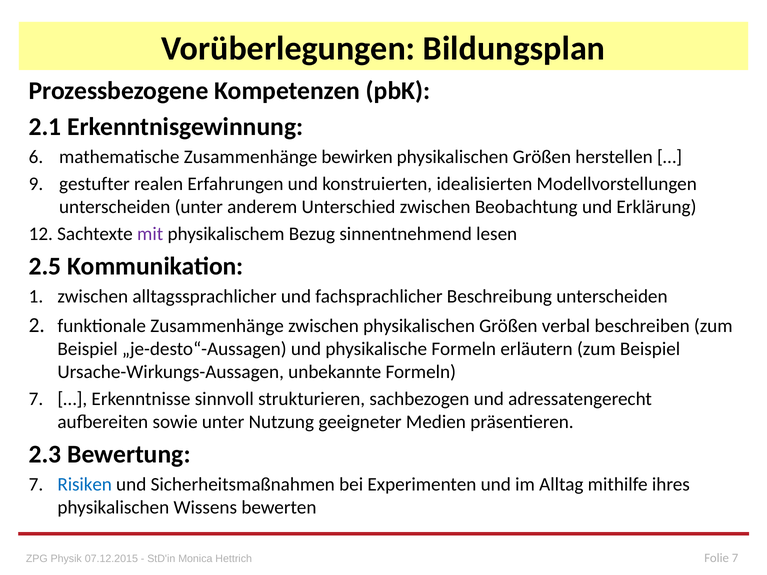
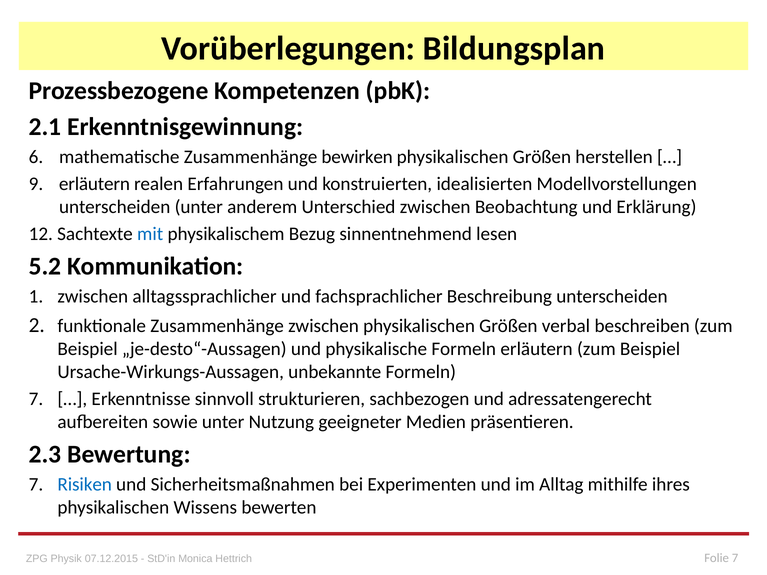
9 gestufter: gestufter -> erläutern
mit colour: purple -> blue
2.5: 2.5 -> 5.2
